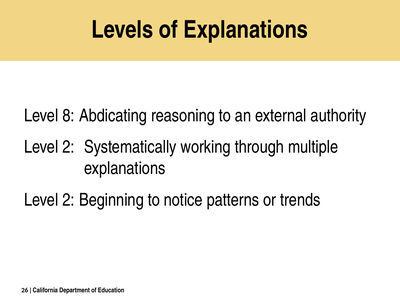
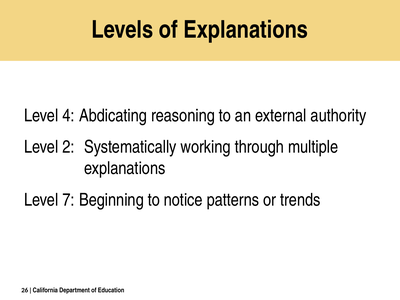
8: 8 -> 4
2 at (68, 200): 2 -> 7
